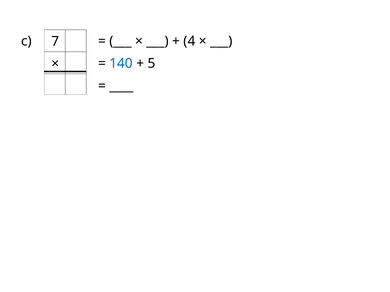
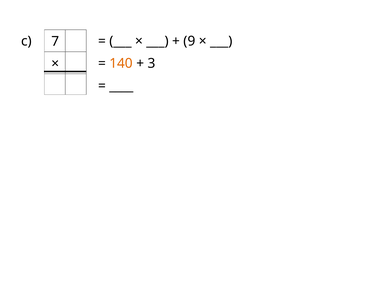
4: 4 -> 9
140 colour: blue -> orange
5: 5 -> 3
